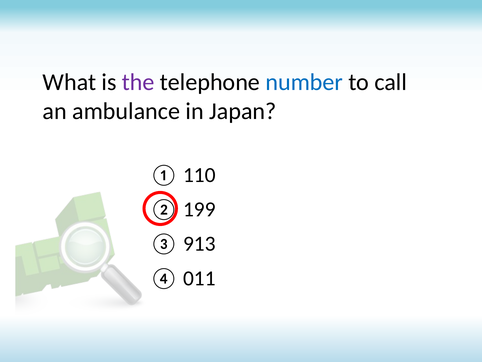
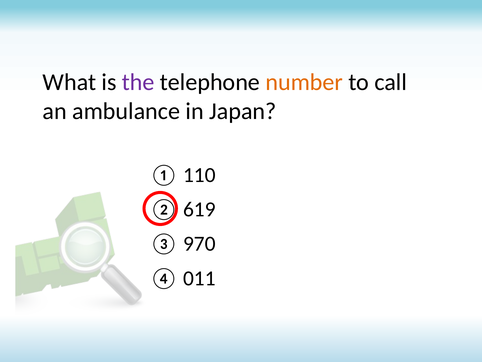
number colour: blue -> orange
199: 199 -> 619
913: 913 -> 970
